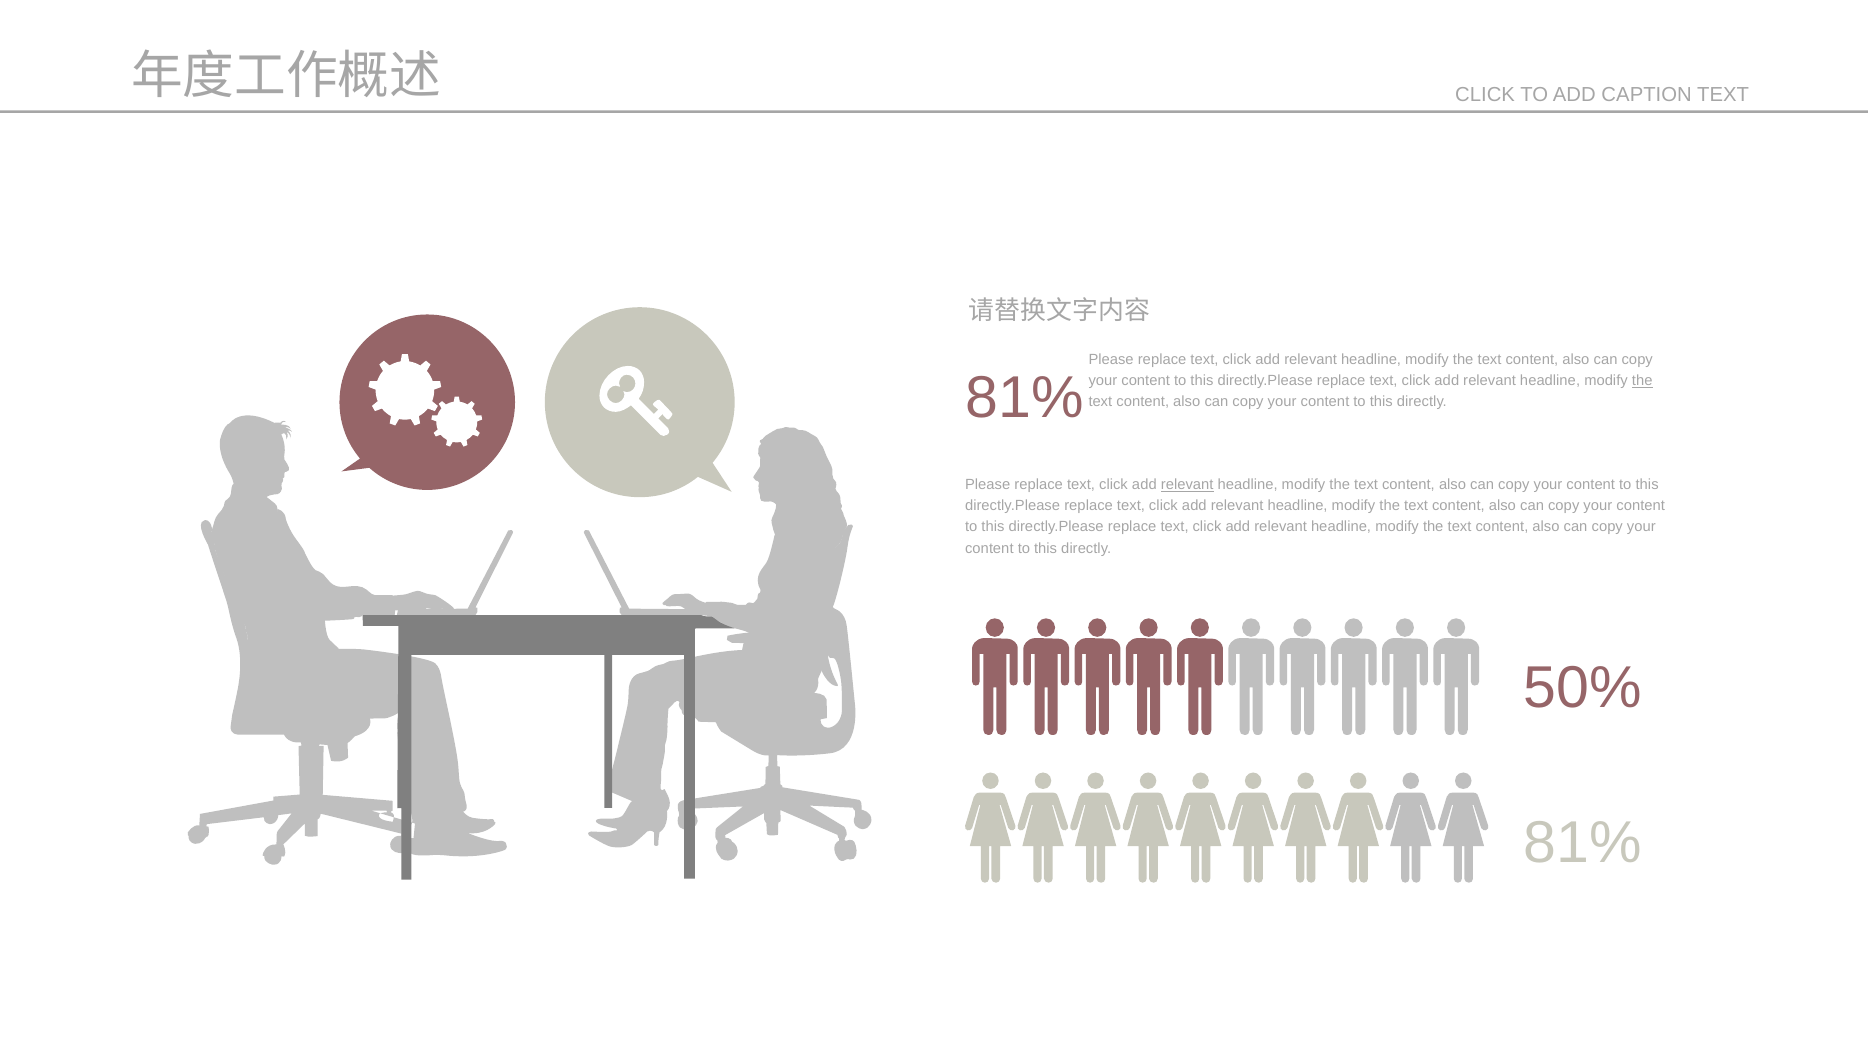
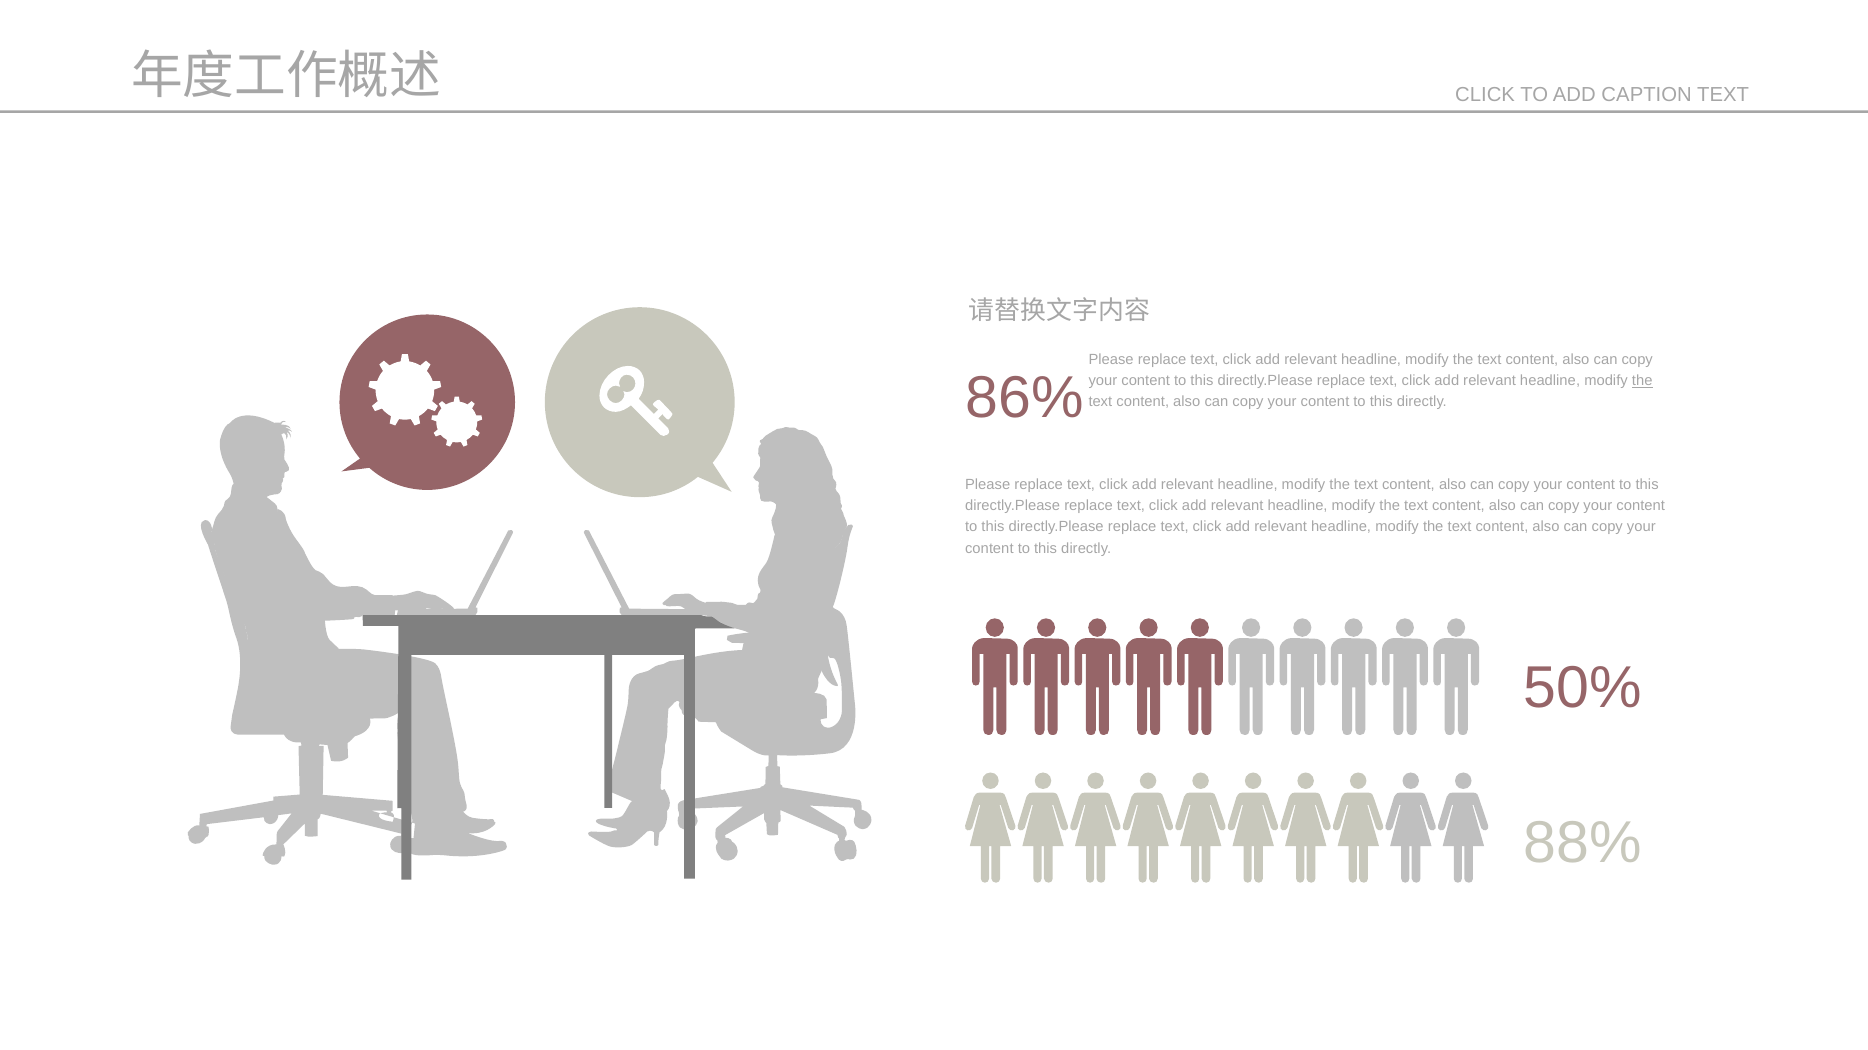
81% at (1025, 399): 81% -> 86%
relevant at (1187, 485) underline: present -> none
81% at (1583, 844): 81% -> 88%
